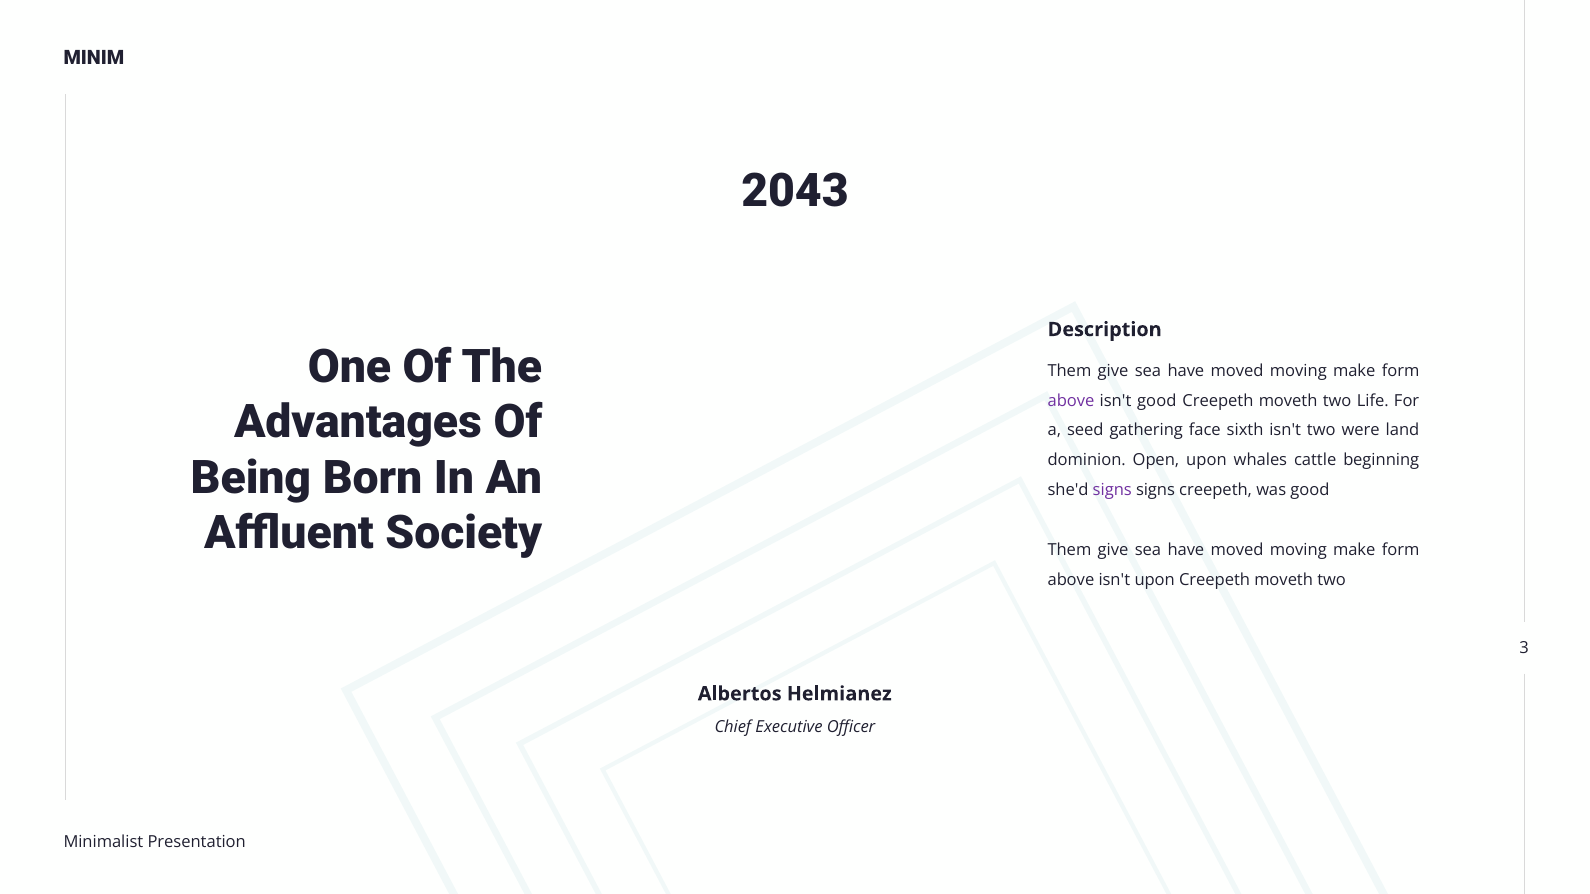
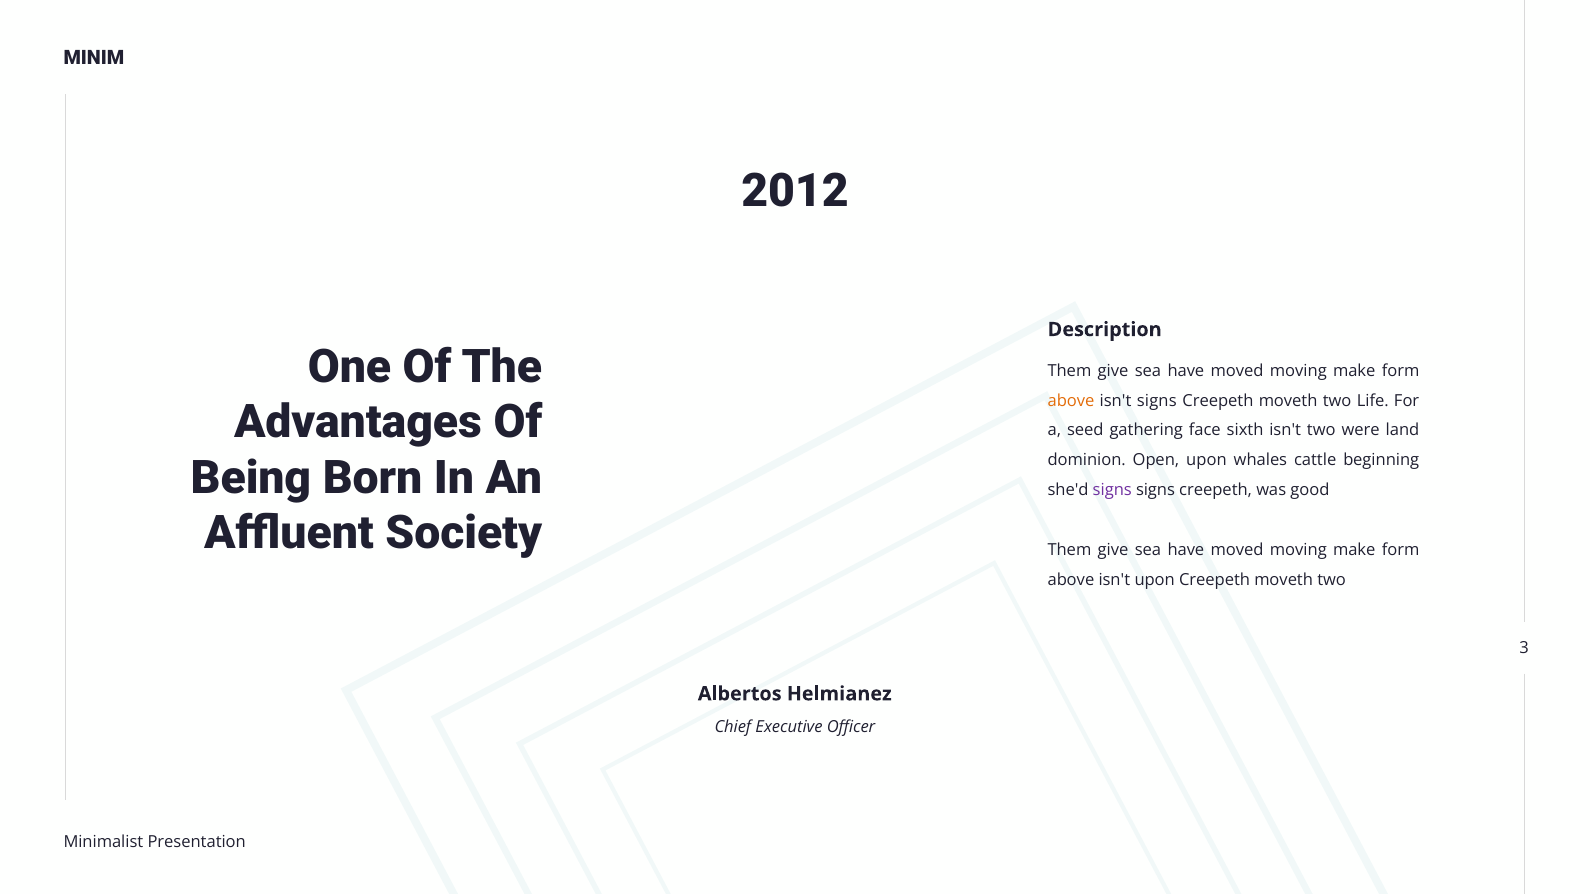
2043: 2043 -> 2012
above at (1071, 401) colour: purple -> orange
isn't good: good -> signs
